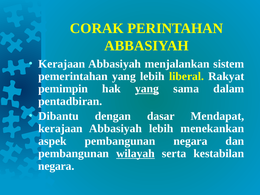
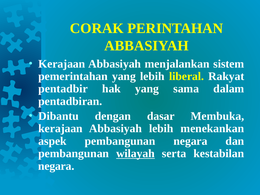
pemimpin: pemimpin -> pentadbir
yang at (147, 89) underline: present -> none
Mendapat: Mendapat -> Membuka
